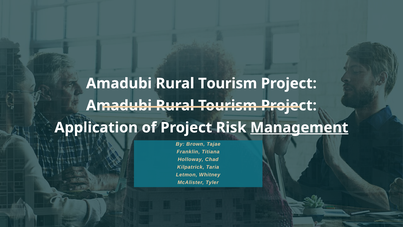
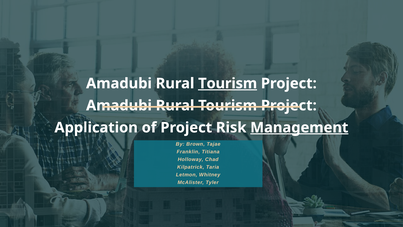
Tourism at (228, 83) underline: none -> present
